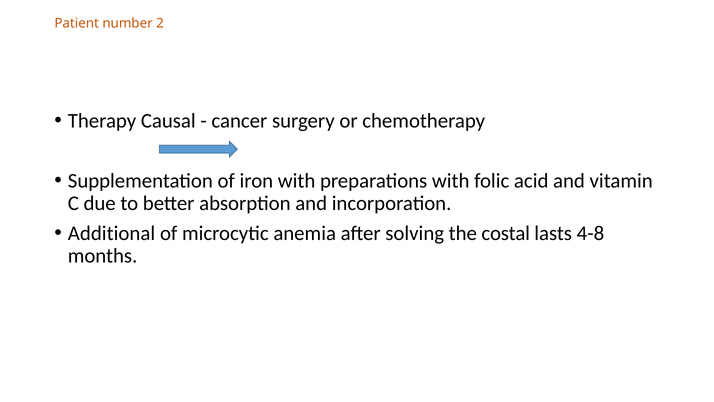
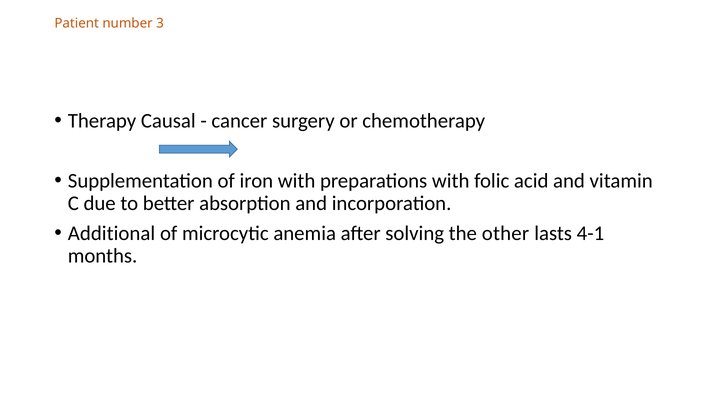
2: 2 -> 3
costal: costal -> other
4-8: 4-8 -> 4-1
